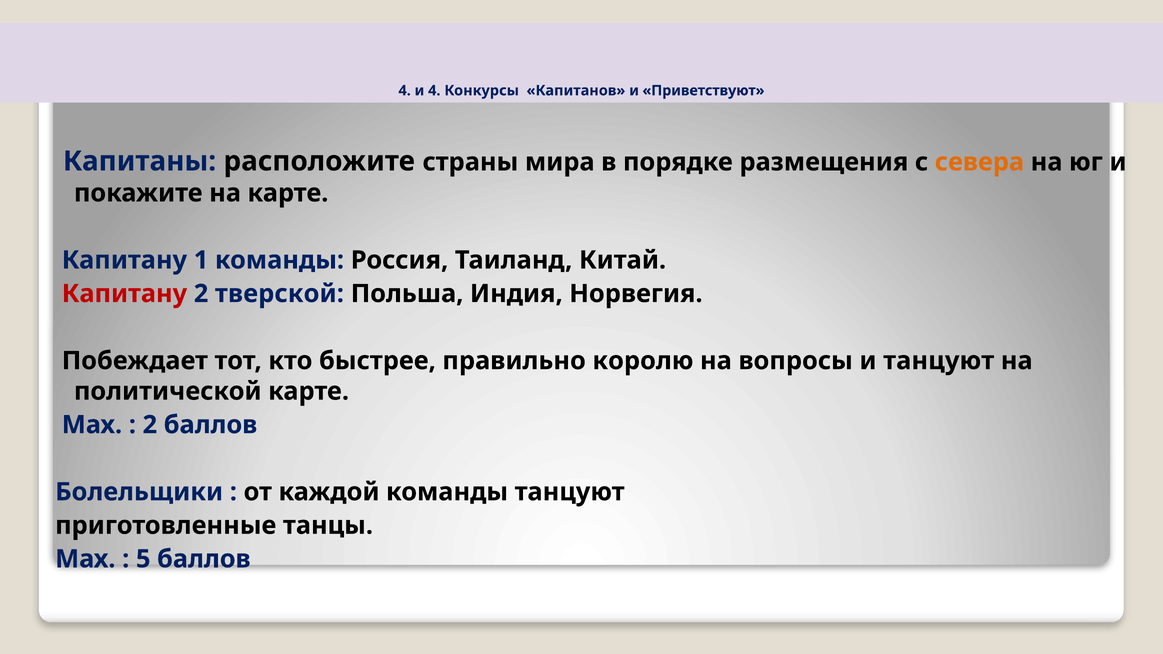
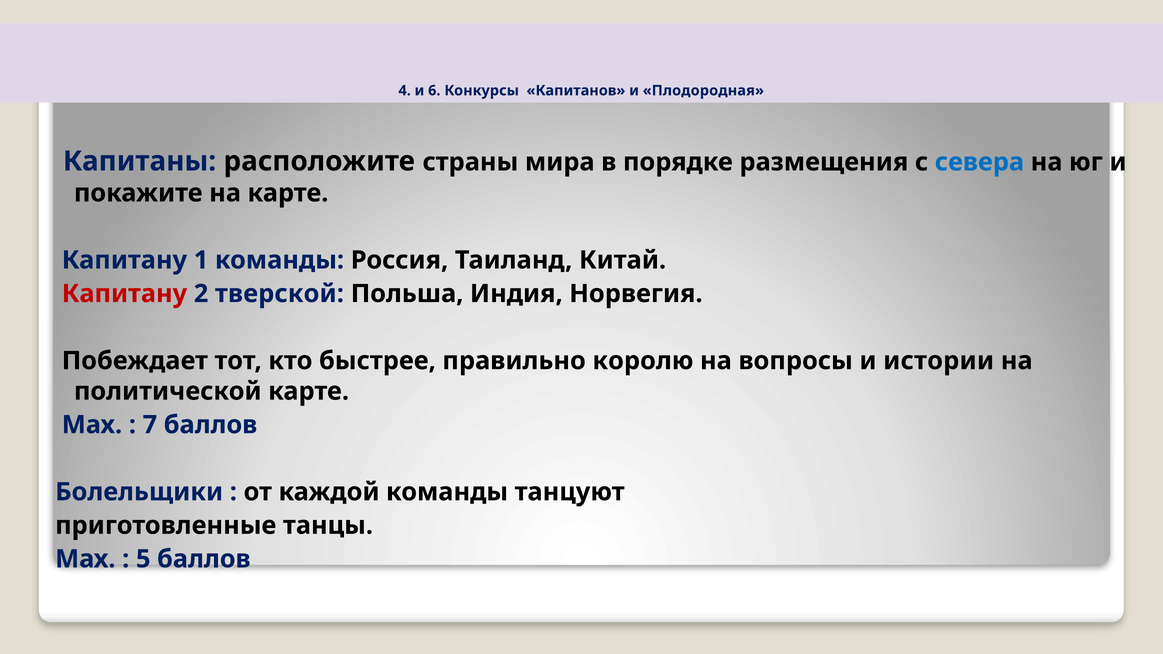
и 4: 4 -> 6
Приветствуют: Приветствуют -> Плодородная
севера colour: orange -> blue
и танцуют: танцуют -> истории
2 at (150, 425): 2 -> 7
